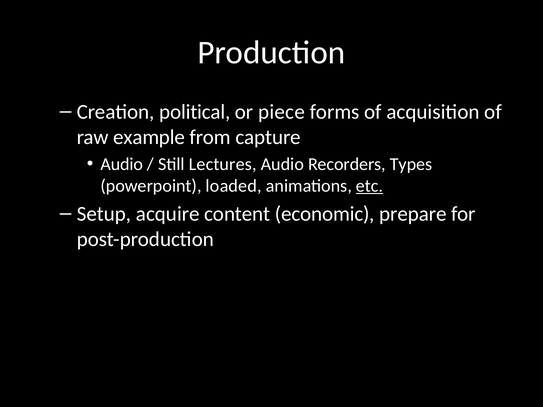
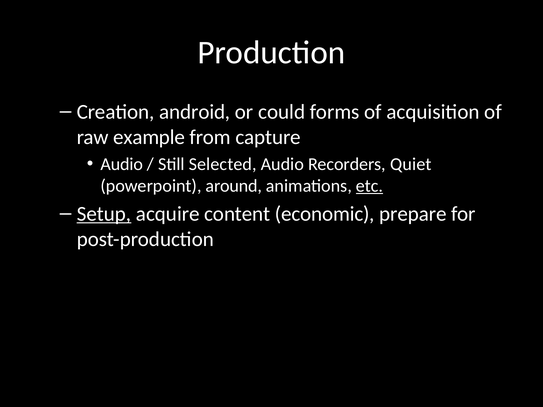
political: political -> android
piece: piece -> could
Lectures: Lectures -> Selected
Types: Types -> Quiet
loaded: loaded -> around
Setup underline: none -> present
